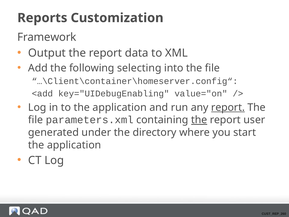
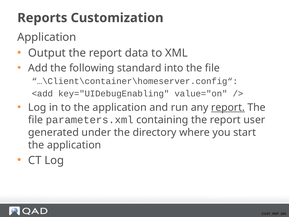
Framework at (47, 37): Framework -> Application
selecting: selecting -> standard
the at (199, 120) underline: present -> none
